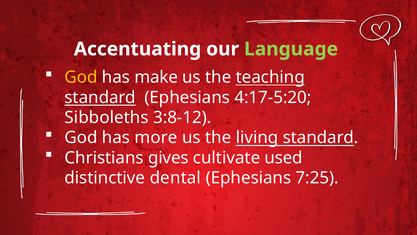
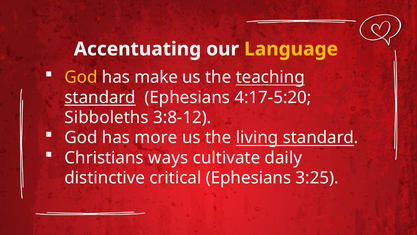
Language colour: light green -> yellow
gives: gives -> ways
used: used -> daily
dental: dental -> critical
7:25: 7:25 -> 3:25
